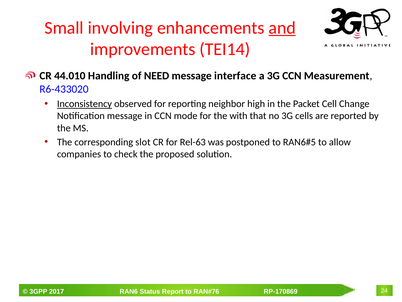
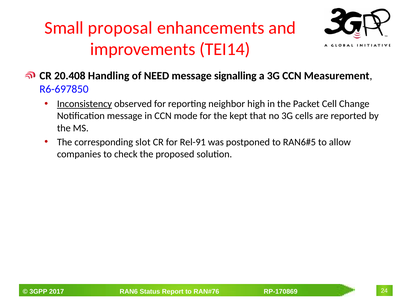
involving: involving -> proposal
and underline: present -> none
44.010: 44.010 -> 20.408
interface: interface -> signalling
R6-433020: R6-433020 -> R6-697850
with: with -> kept
Rel-63: Rel-63 -> Rel-91
